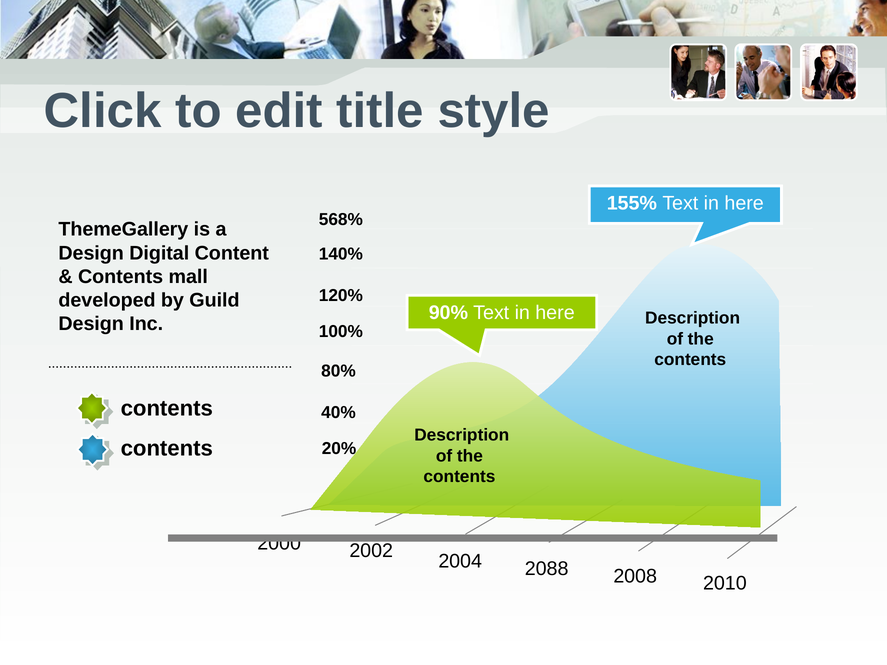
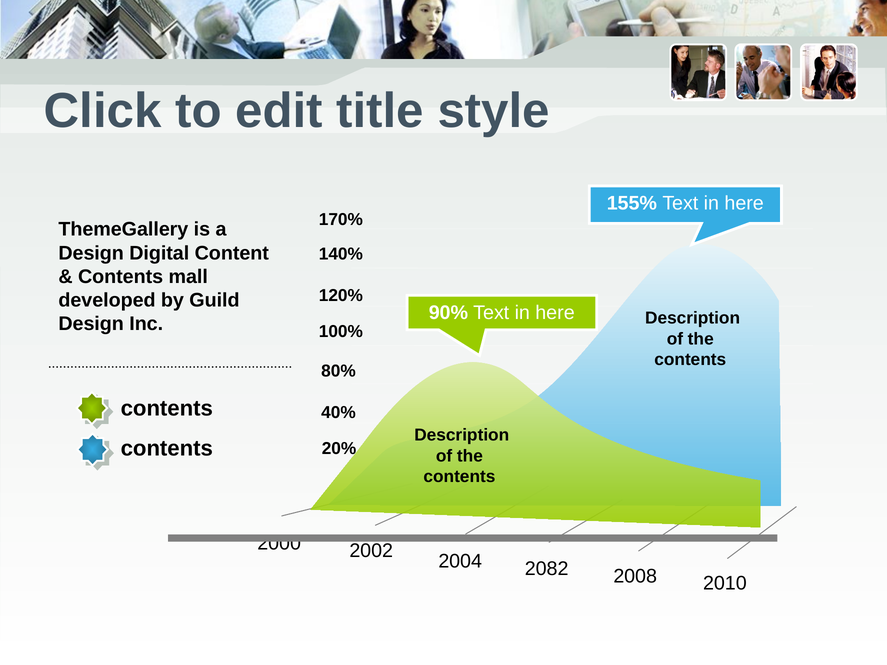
568%: 568% -> 170%
2088: 2088 -> 2082
